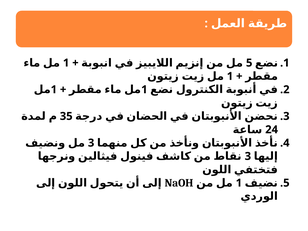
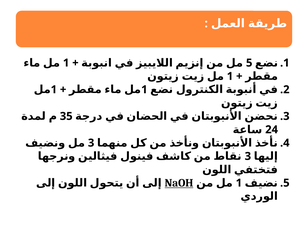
NaOH underline: none -> present
